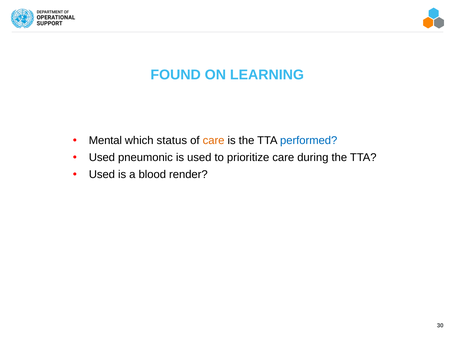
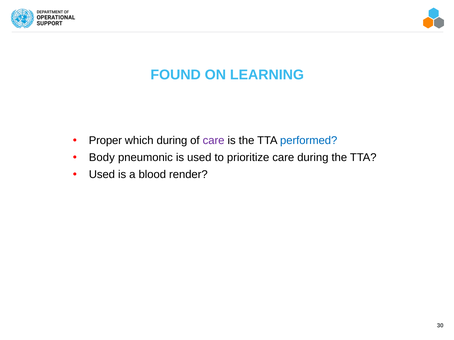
Mental: Mental -> Proper
which status: status -> during
care at (214, 141) colour: orange -> purple
Used at (102, 158): Used -> Body
